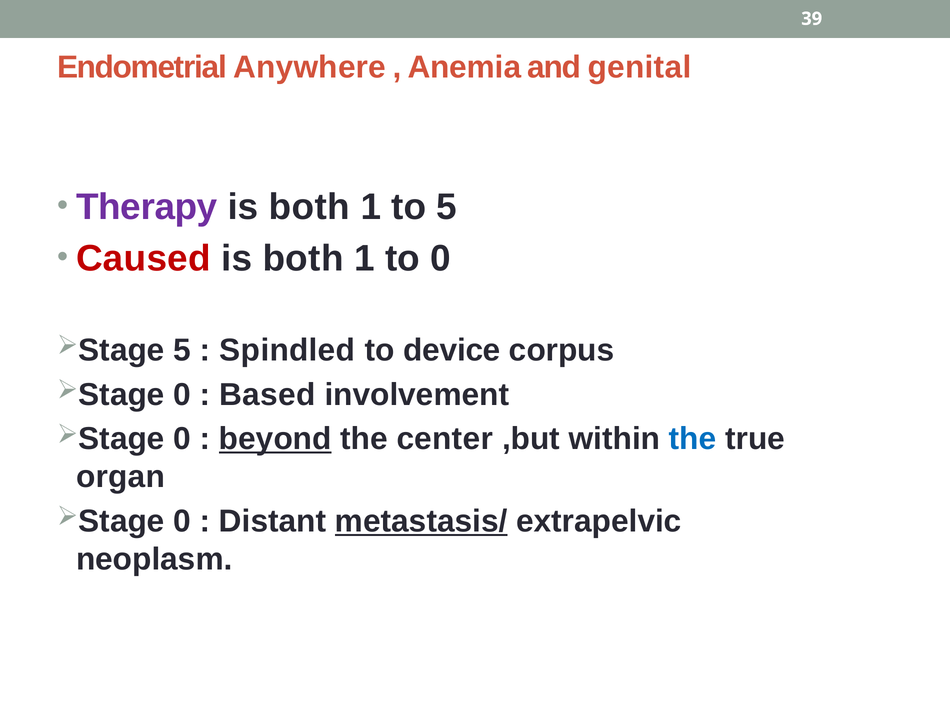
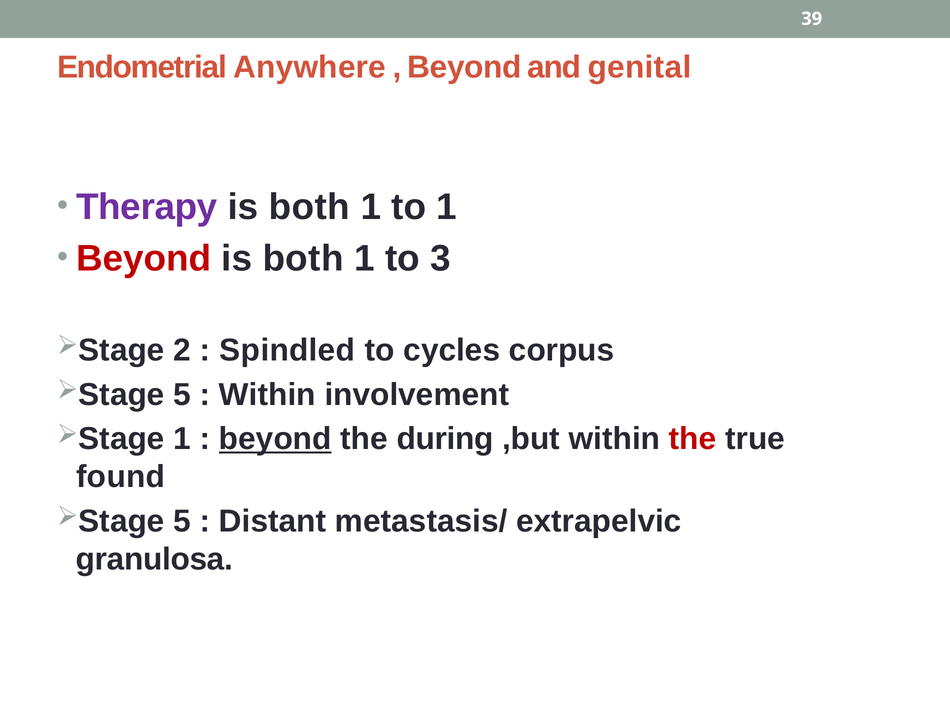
Anemia at (464, 67): Anemia -> Beyond
to 5: 5 -> 1
Caused at (143, 258): Caused -> Beyond
to 0: 0 -> 3
5 at (182, 350): 5 -> 2
device: device -> cycles
0 at (182, 394): 0 -> 5
Based at (267, 394): Based -> Within
0 at (182, 439): 0 -> 1
center: center -> during
the at (693, 439) colour: blue -> red
organ: organ -> found
0 at (182, 521): 0 -> 5
metastasis/ underline: present -> none
neoplasm: neoplasm -> granulosa
